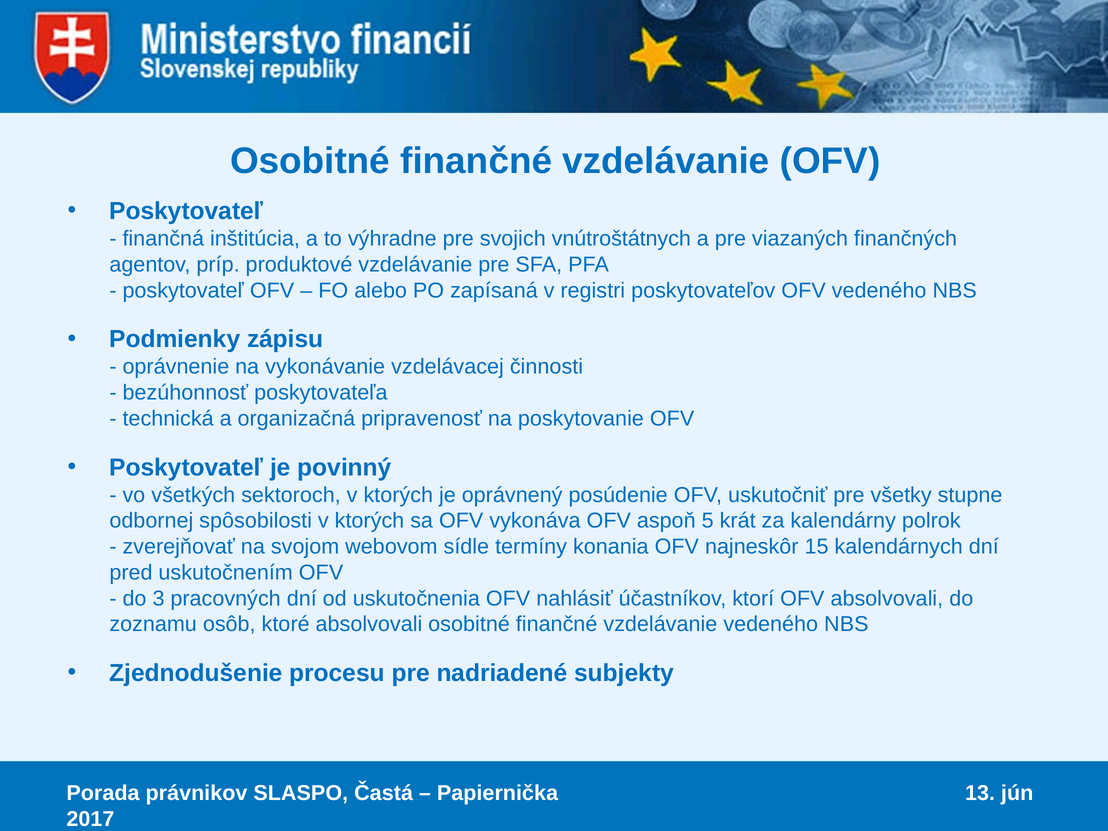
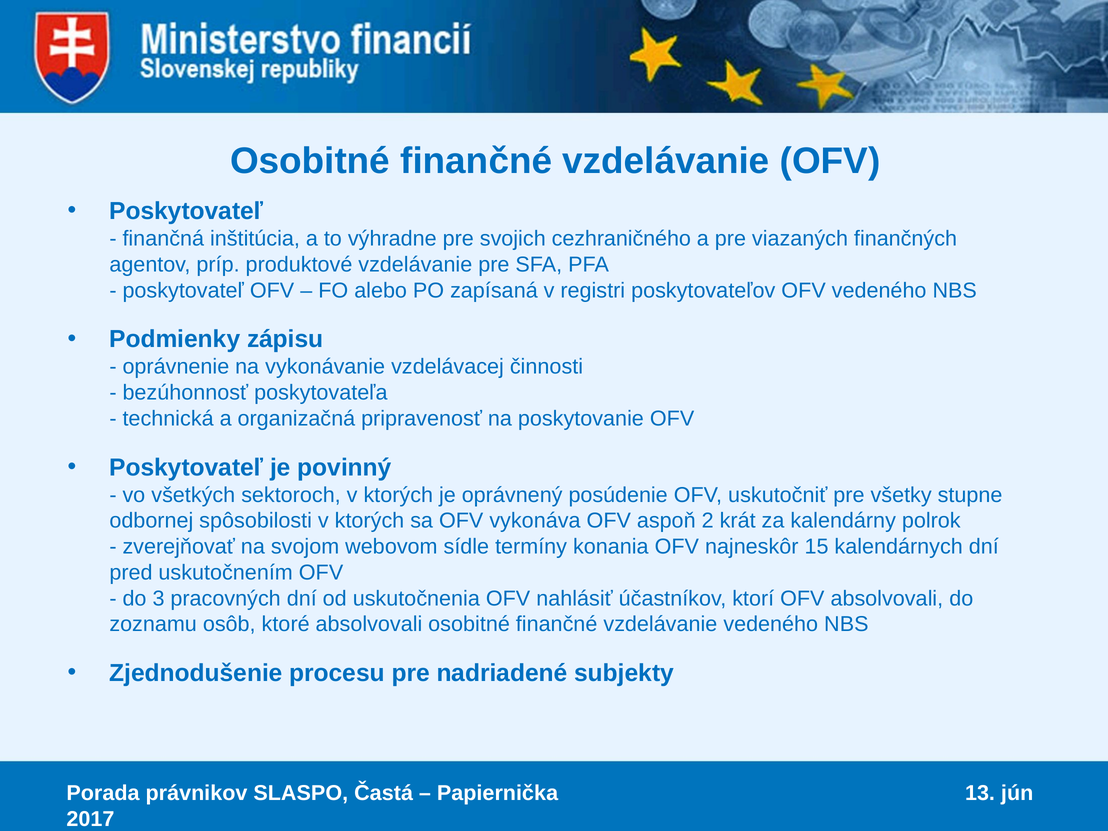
vnútroštátnych: vnútroštátnych -> cezhraničného
5: 5 -> 2
